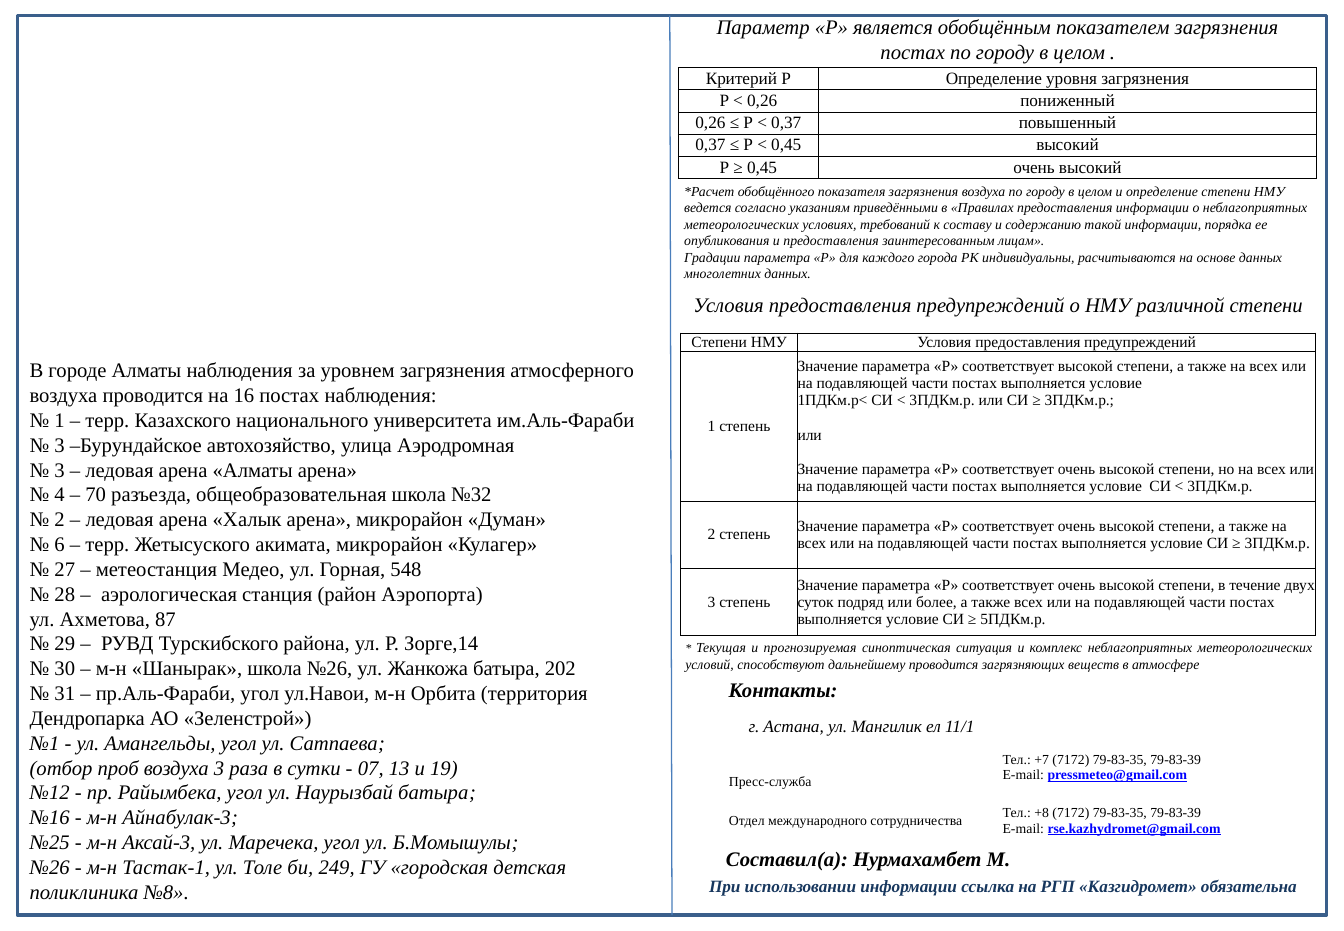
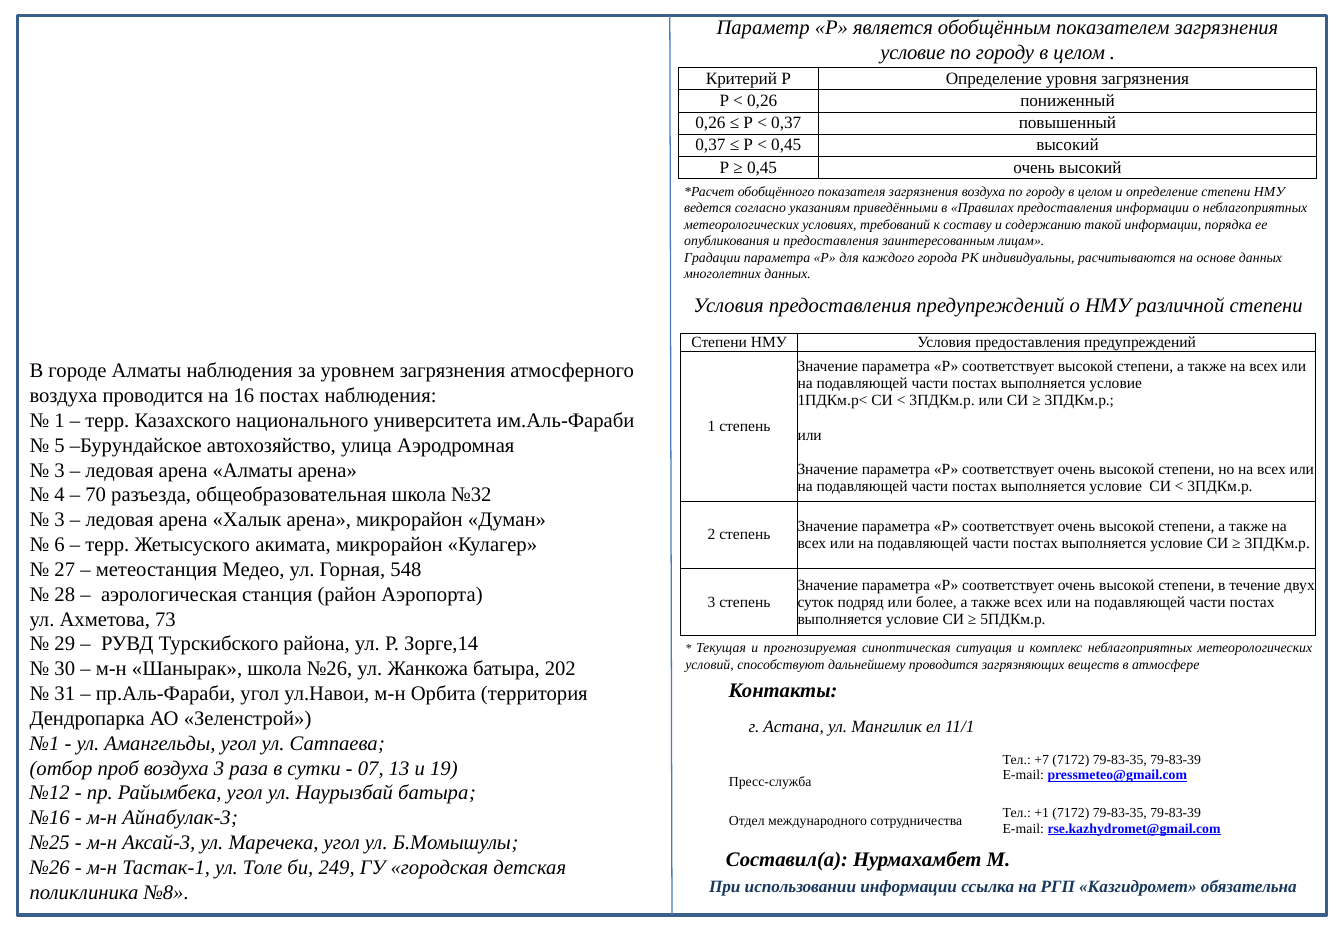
постах at (913, 53): постах -> условие
3 at (60, 445): 3 -> 5
2 at (60, 520): 2 -> 3
87: 87 -> 73
+8: +8 -> +1
